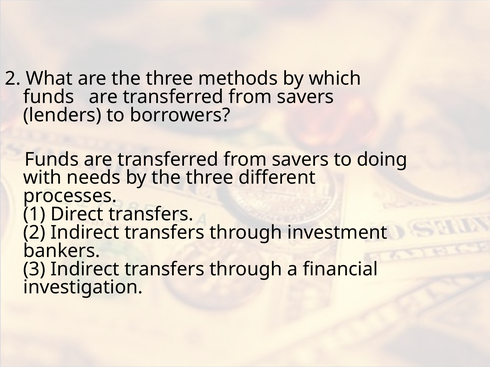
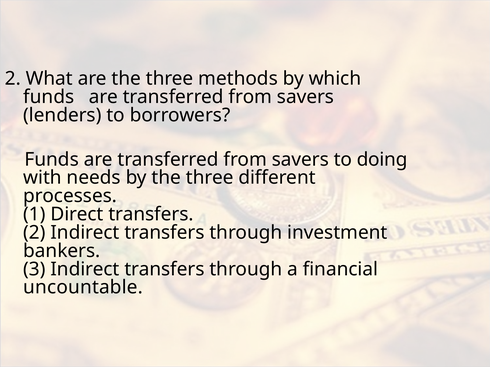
investigation: investigation -> uncountable
